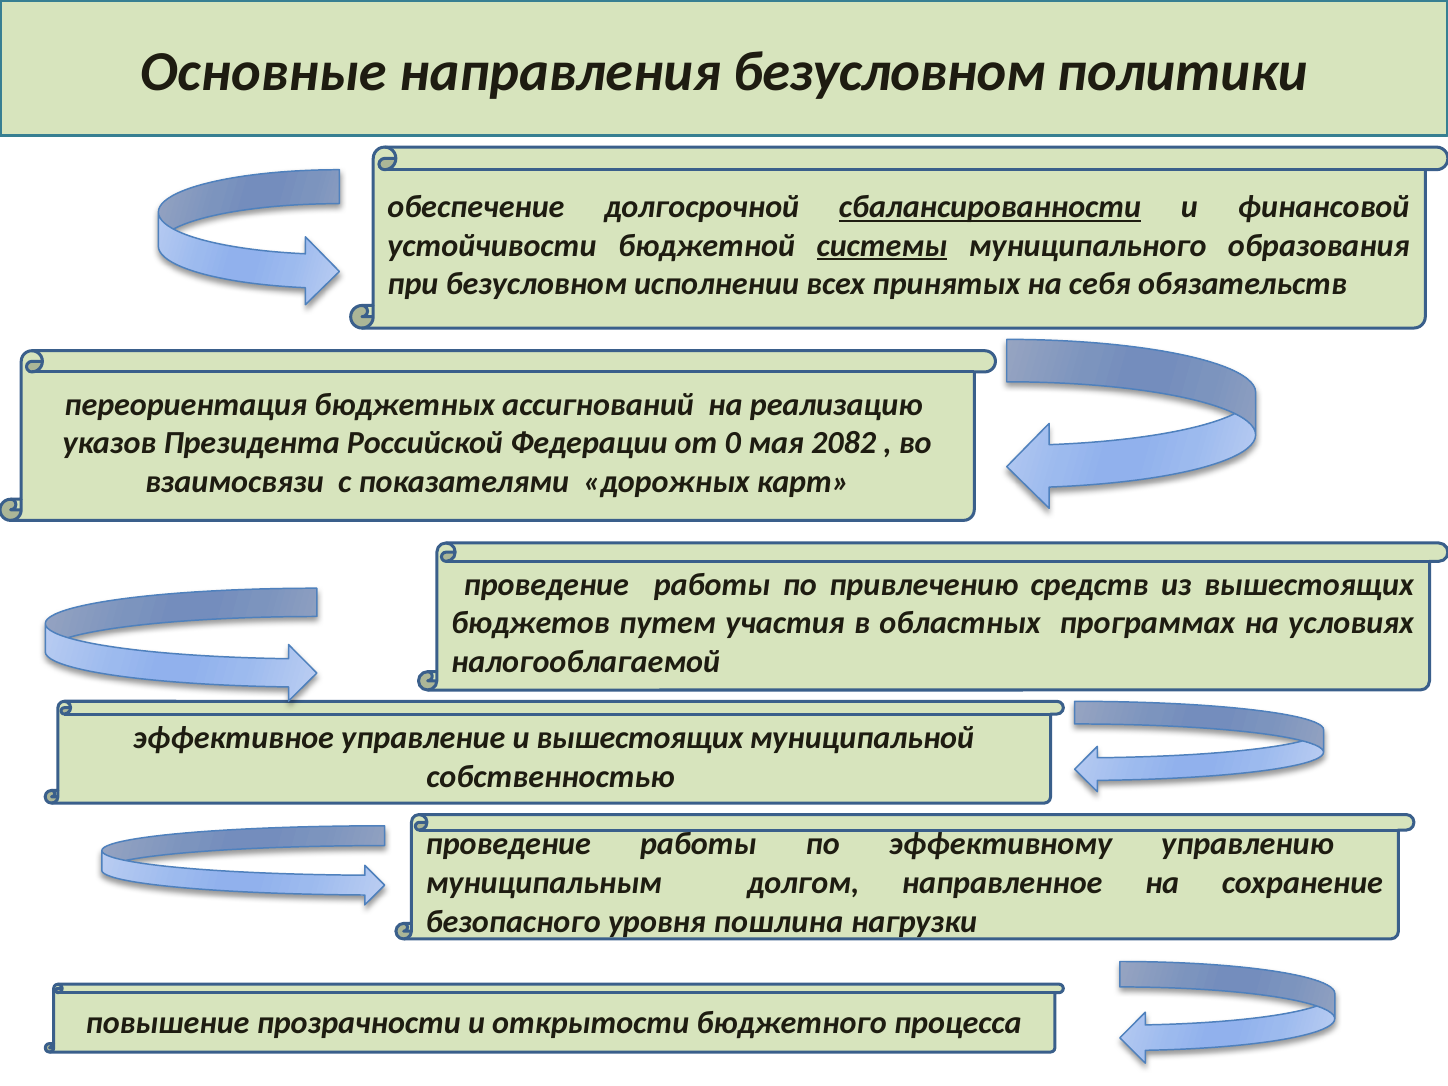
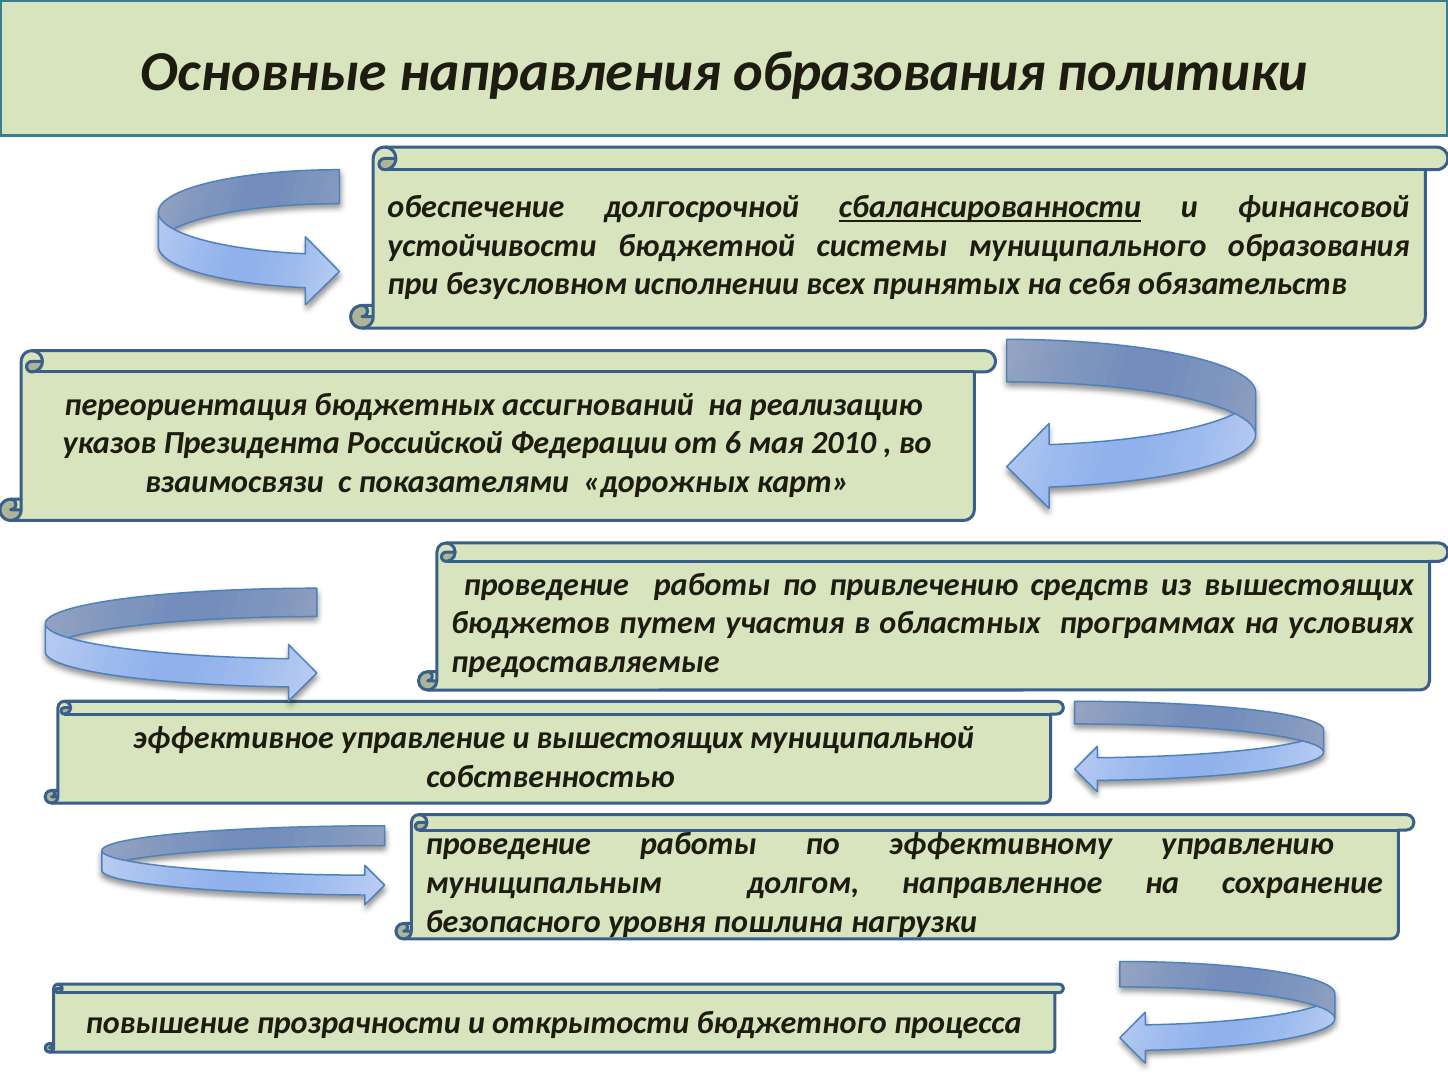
направления безусловном: безусловном -> образования
системы underline: present -> none
0: 0 -> 6
2082: 2082 -> 2010
налогооблагаемой: налогооблагаемой -> предоставляемые
